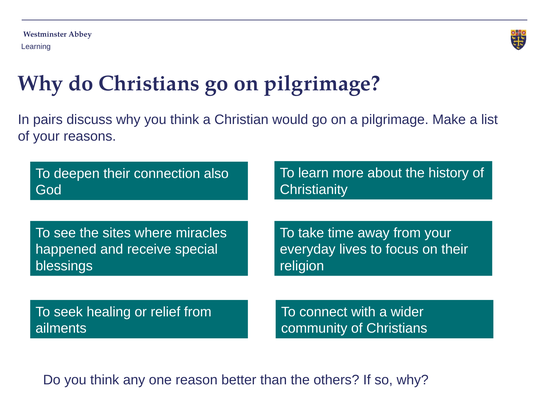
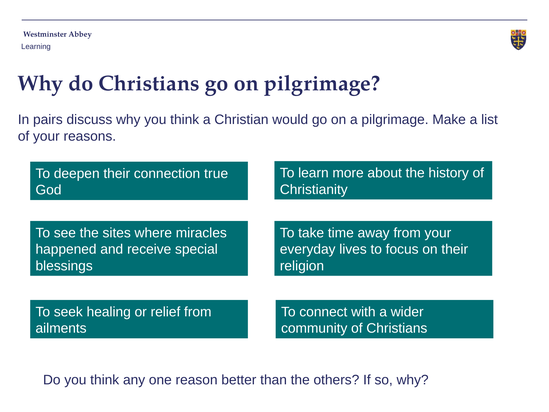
also: also -> true
